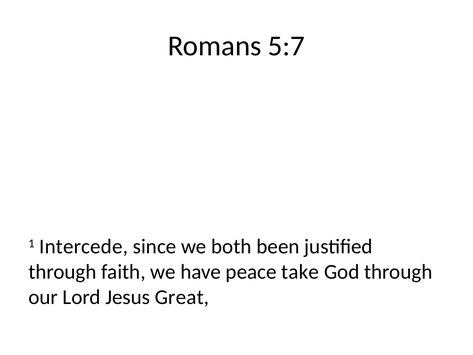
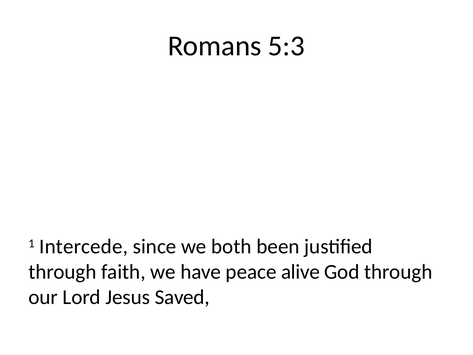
5:7: 5:7 -> 5:3
take: take -> alive
Great: Great -> Saved
